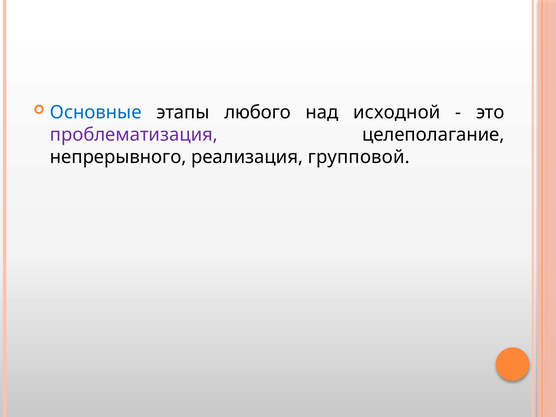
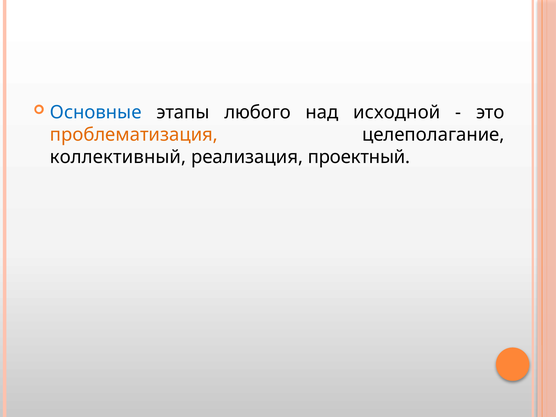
проблематизация colour: purple -> orange
непрерывного: непрерывного -> коллективный
групповой: групповой -> проектный
